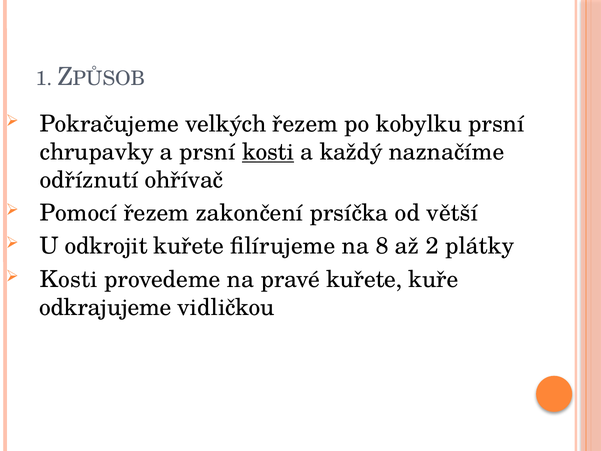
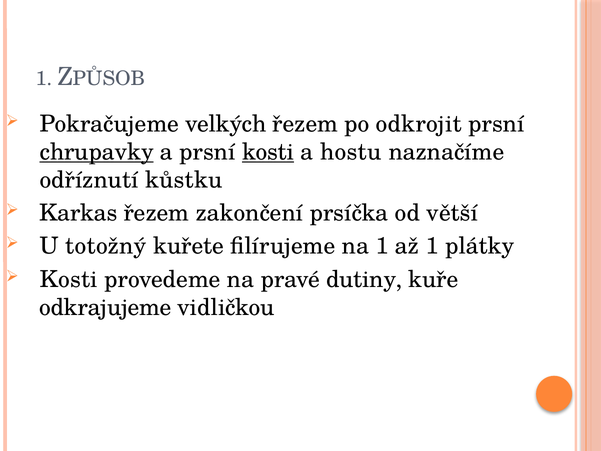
kobylku: kobylku -> odkrojit
chrupavky underline: none -> present
každý: každý -> hostu
ohřívač: ohřívač -> kůstku
Pomocí: Pomocí -> Karkas
odkrojit: odkrojit -> totožný
na 8: 8 -> 1
až 2: 2 -> 1
pravé kuřete: kuřete -> dutiny
